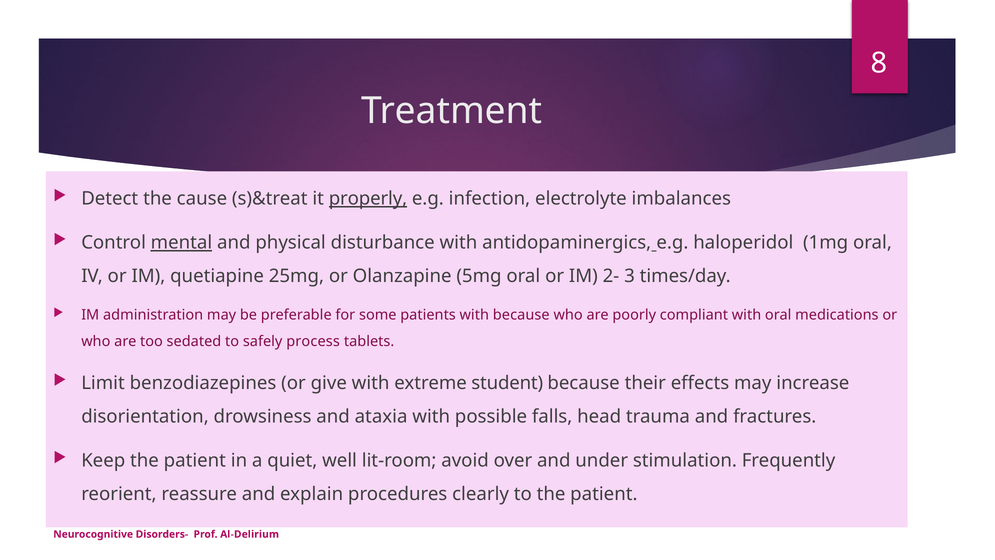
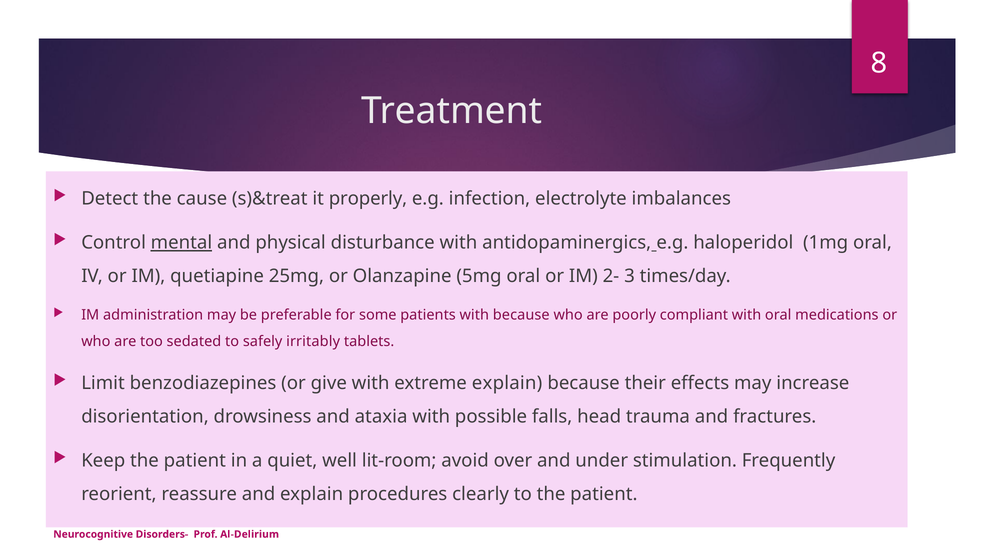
properly underline: present -> none
process: process -> irritably
extreme student: student -> explain
